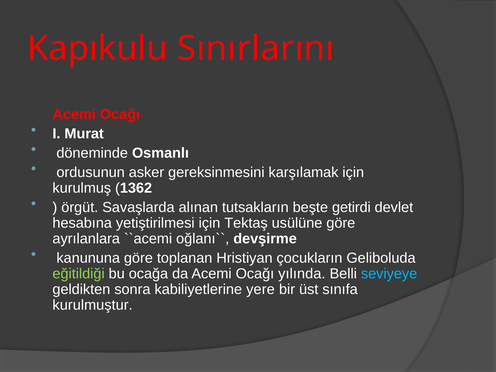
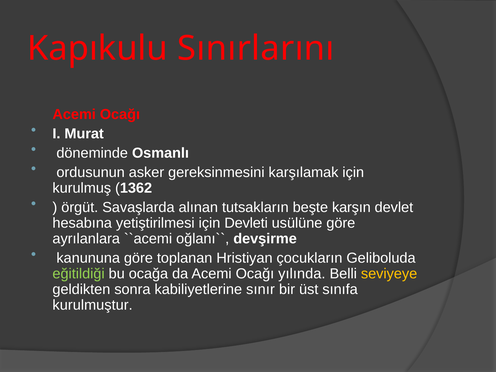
getirdi: getirdi -> karşın
Tektaş: Tektaş -> Devleti
seviyeye colour: light blue -> yellow
yere: yere -> sınır
